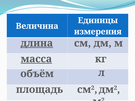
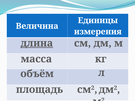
масса underline: present -> none
